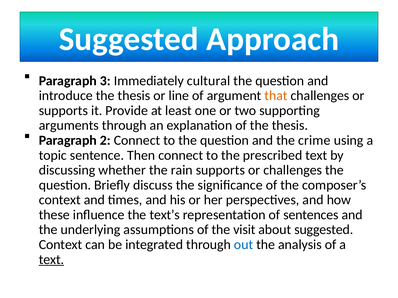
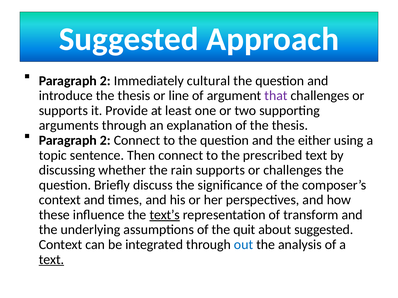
3 at (105, 81): 3 -> 2
that colour: orange -> purple
crime: crime -> either
text’s underline: none -> present
sentences: sentences -> transform
visit: visit -> quit
